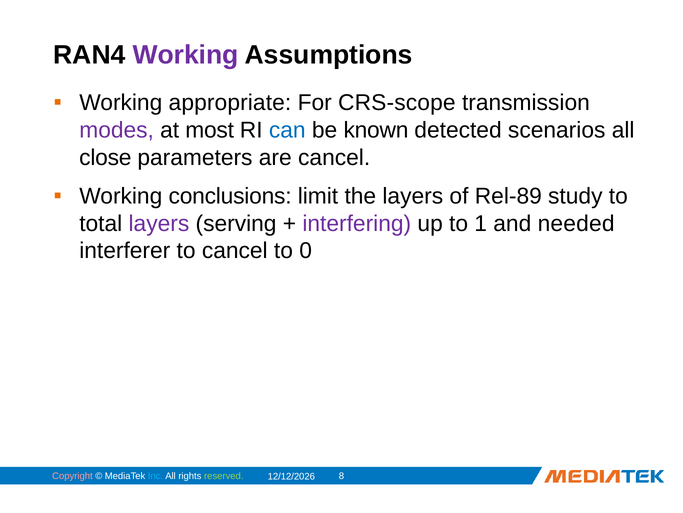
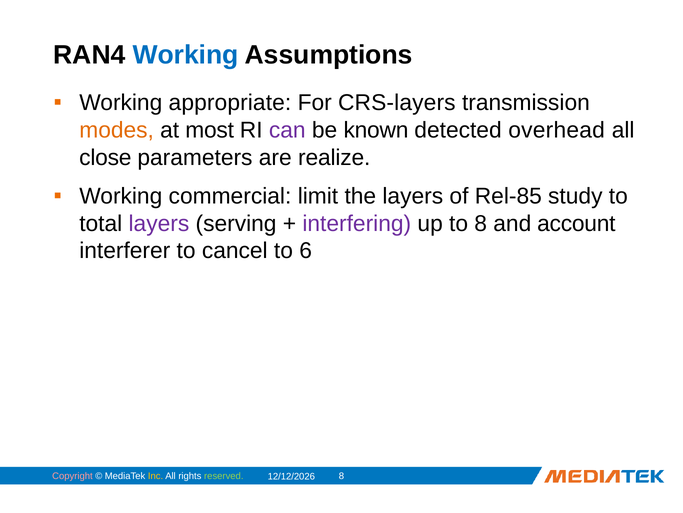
Working at (186, 55) colour: purple -> blue
CRS-scope: CRS-scope -> CRS-layers
modes colour: purple -> orange
can colour: blue -> purple
scenarios: scenarios -> overhead
are cancel: cancel -> realize
conclusions: conclusions -> commercial
Rel-89: Rel-89 -> Rel-85
to 1: 1 -> 8
needed: needed -> account
0: 0 -> 6
Inc colour: light blue -> yellow
